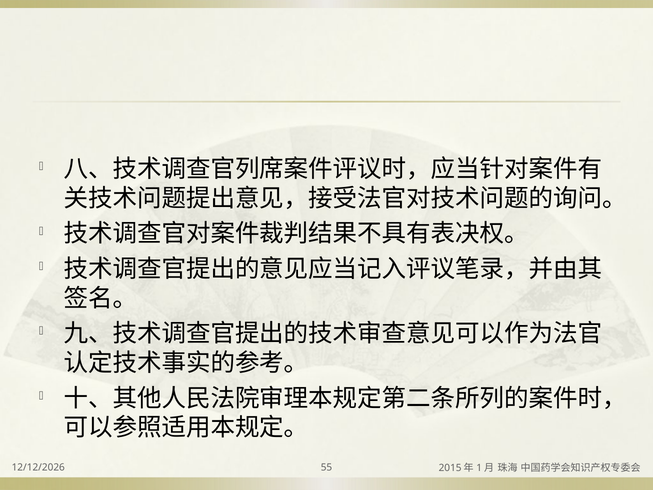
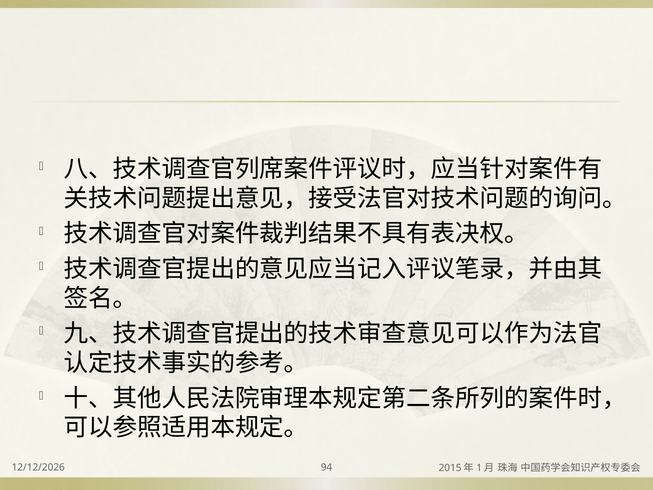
55: 55 -> 94
